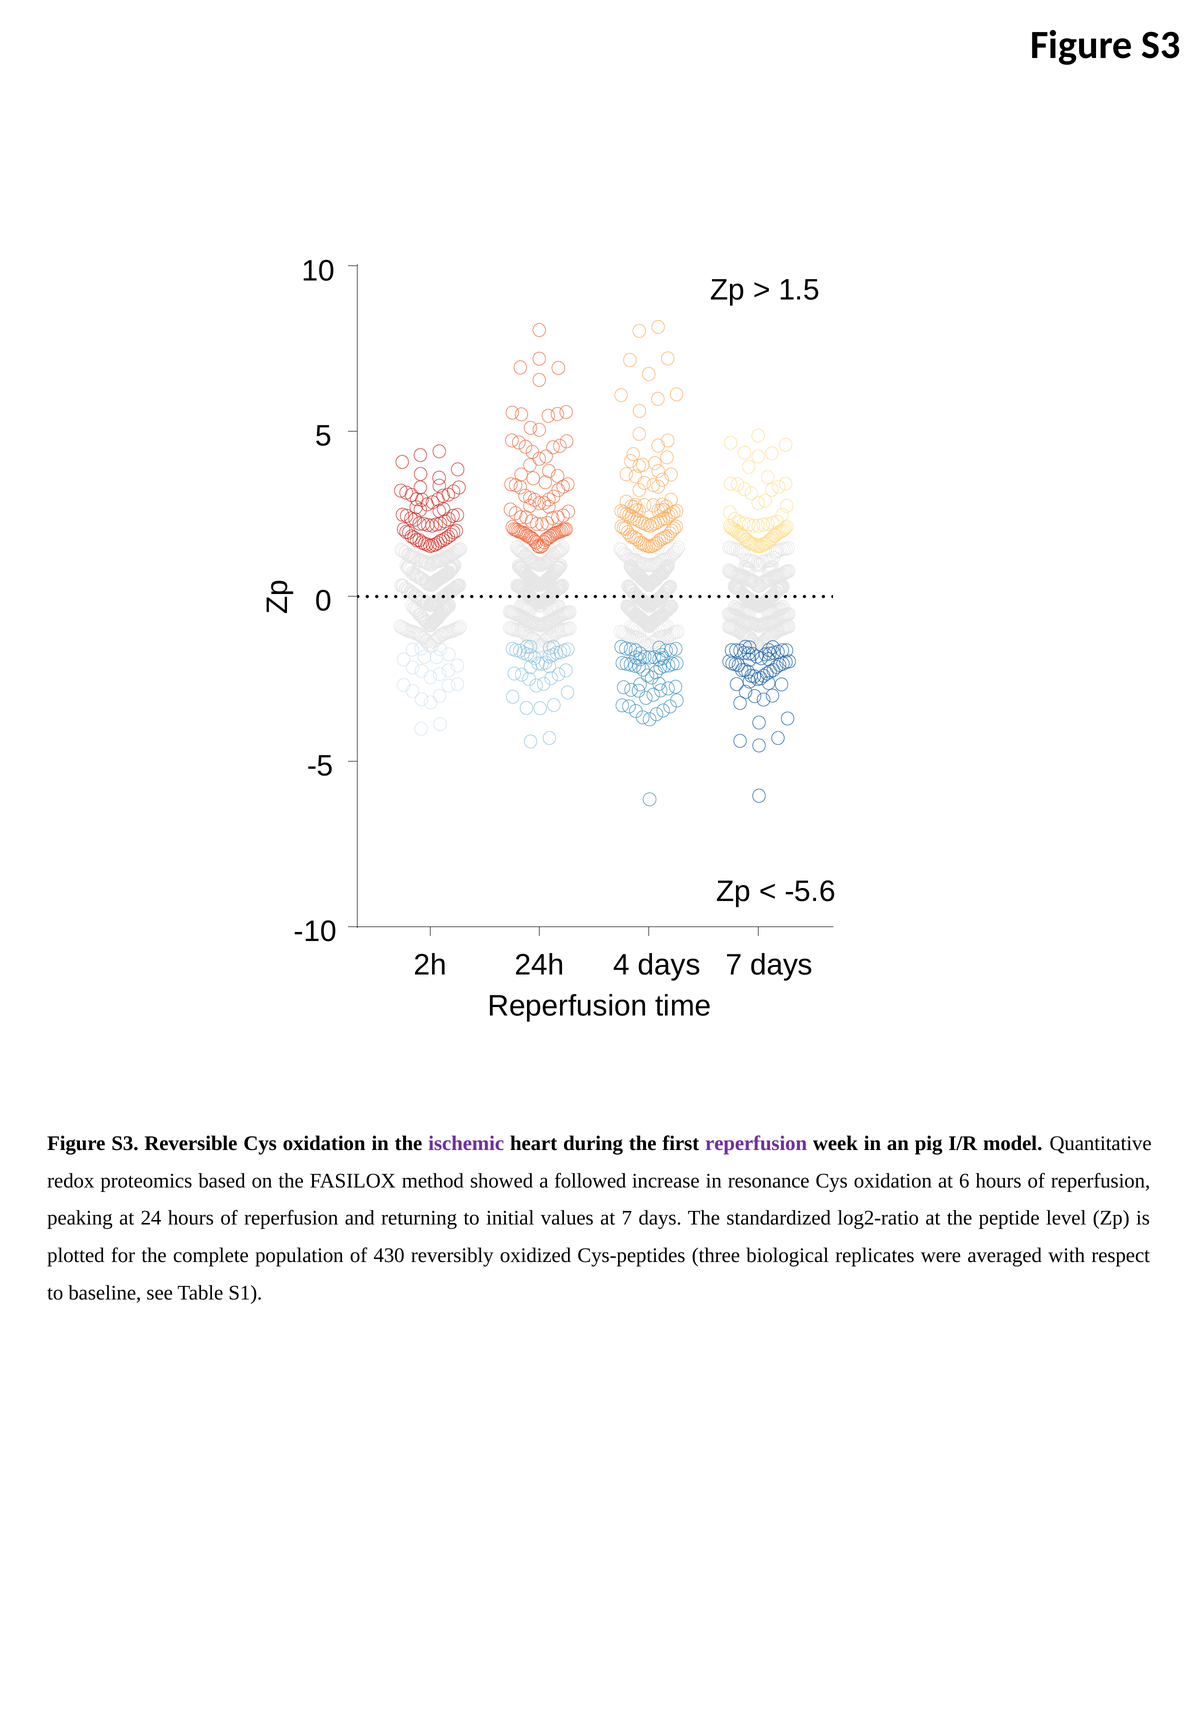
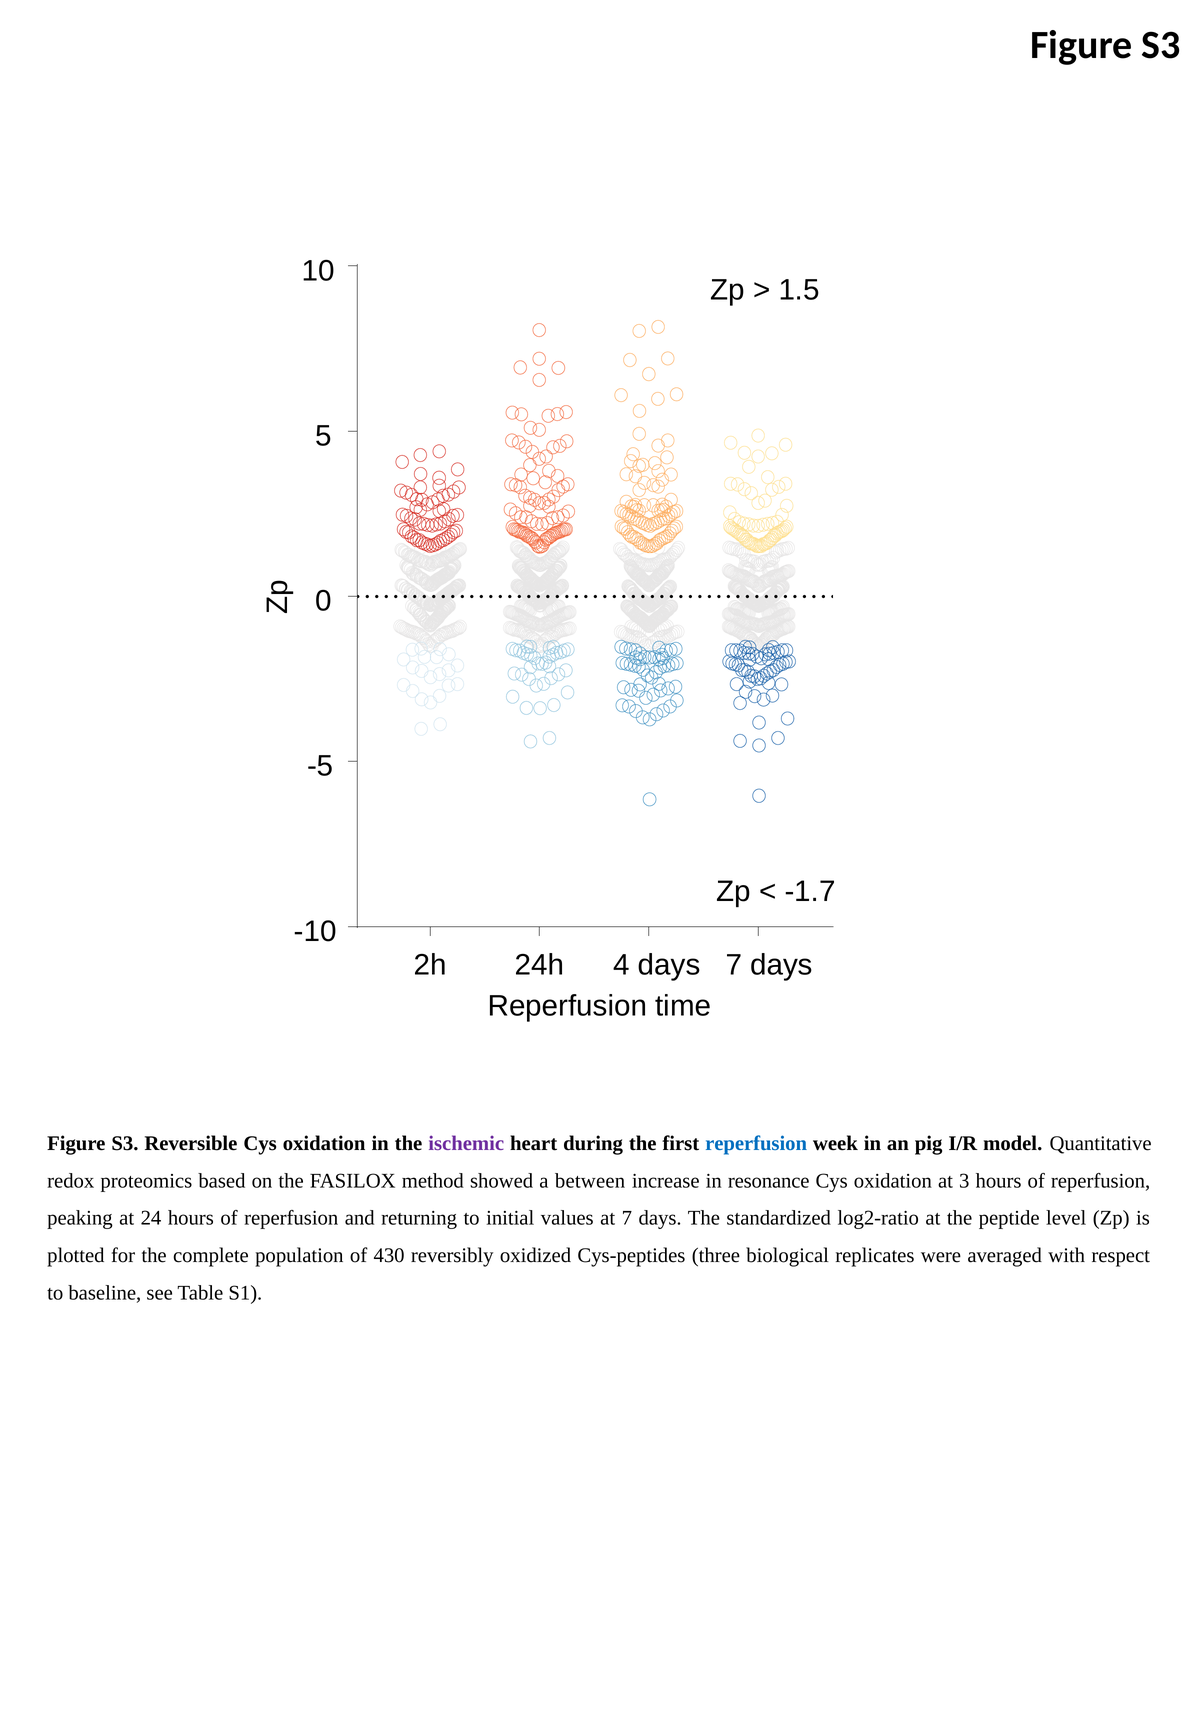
-5.6: -5.6 -> -1.7
reperfusion at (756, 1143) colour: purple -> blue
followed: followed -> between
6: 6 -> 3
